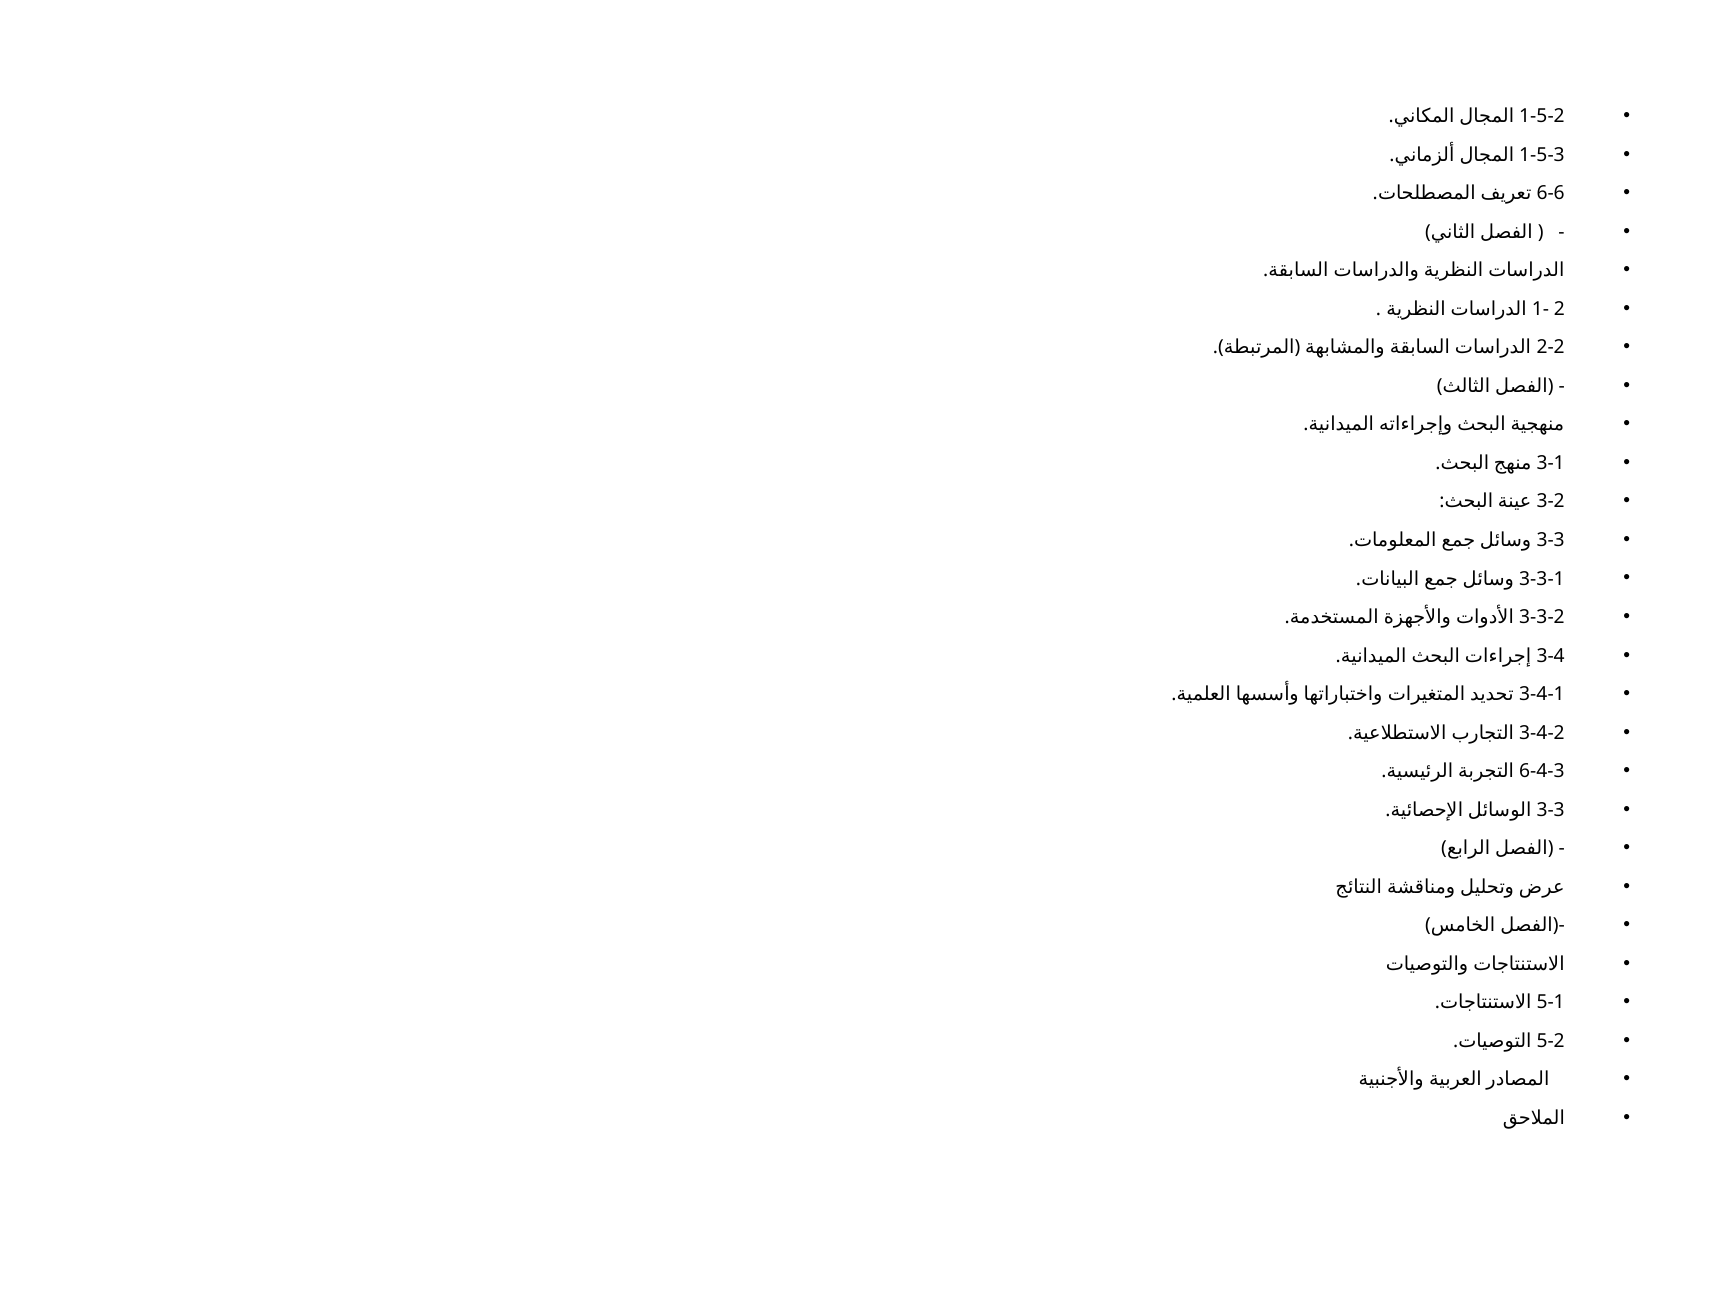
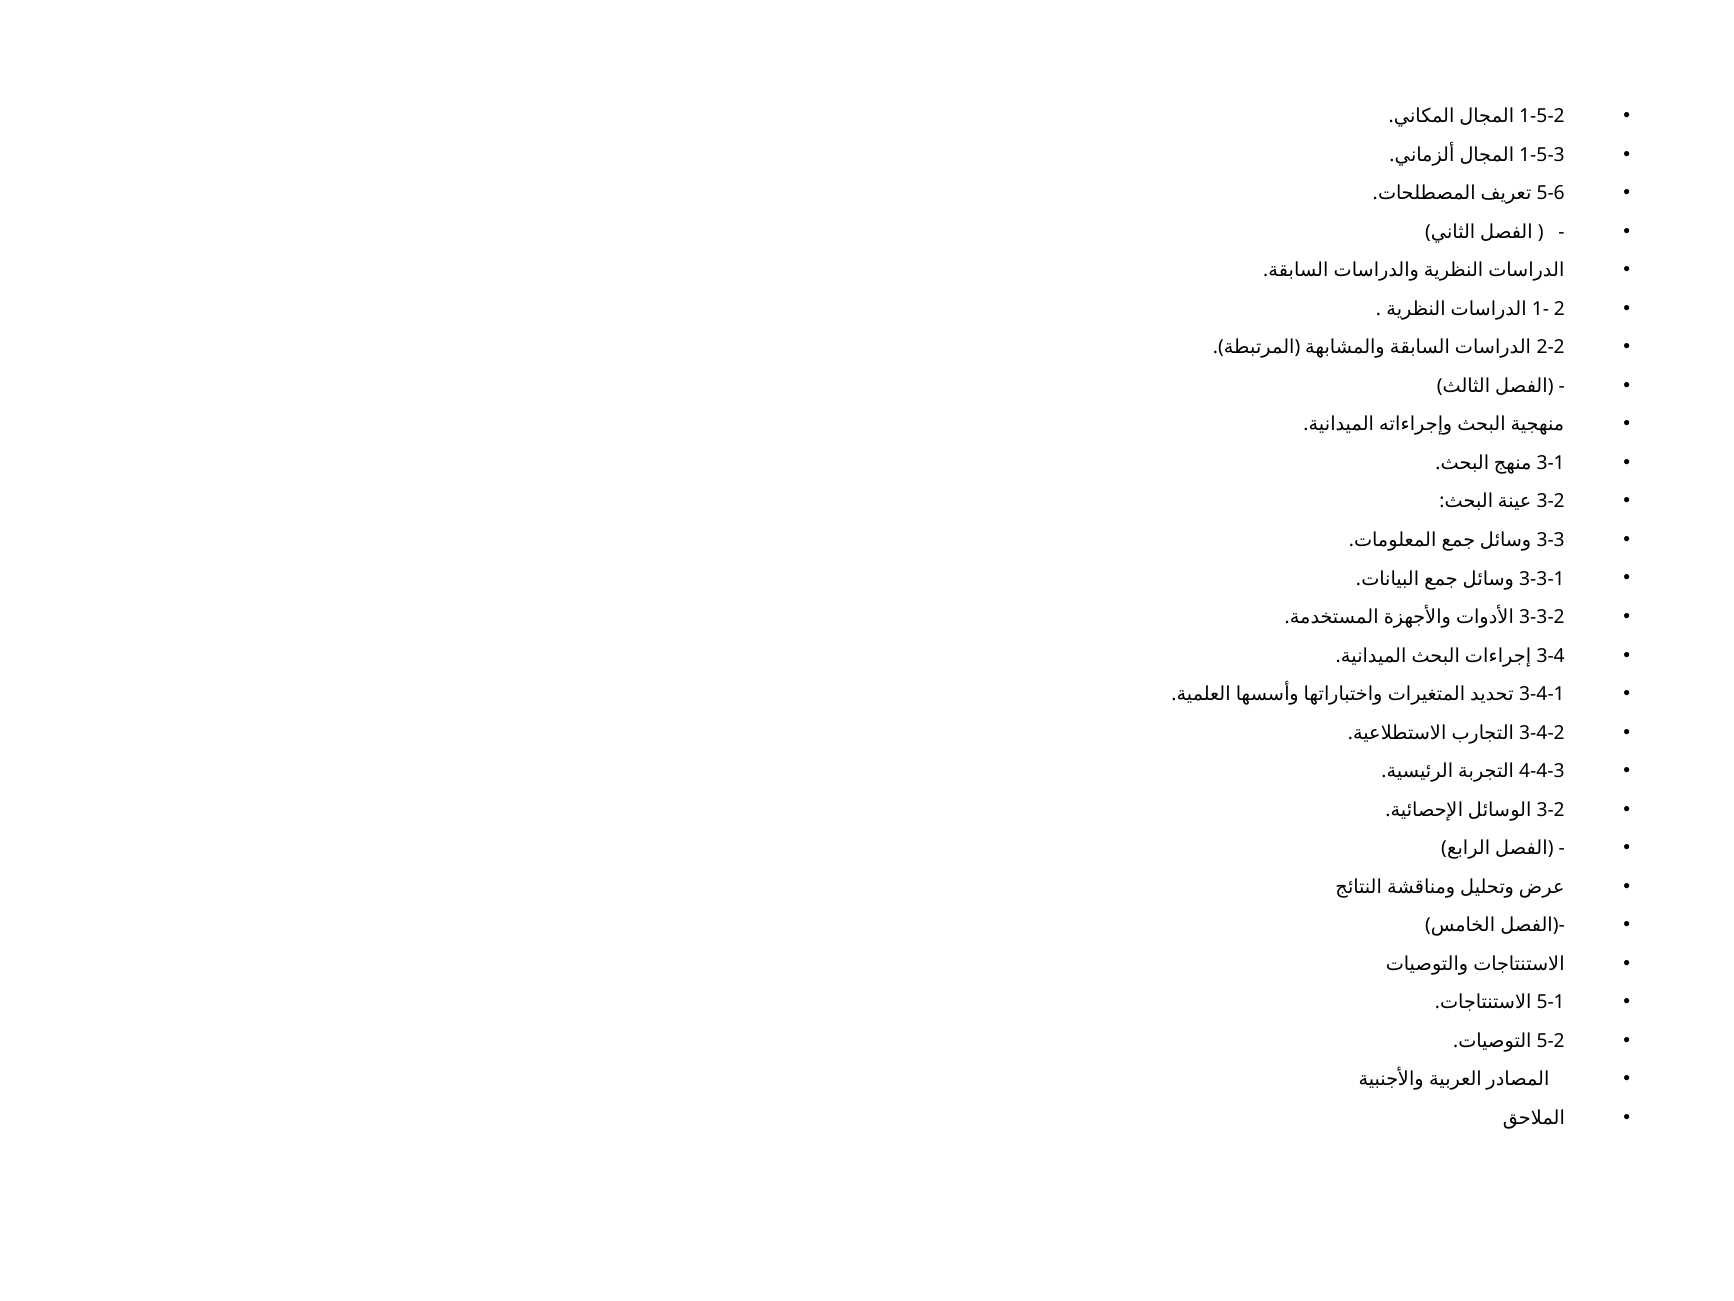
6-6: 6-6 -> 5-6
6-4-3: 6-4-3 -> 4-4-3
3-3 at (1551, 809): 3-3 -> 3-2
